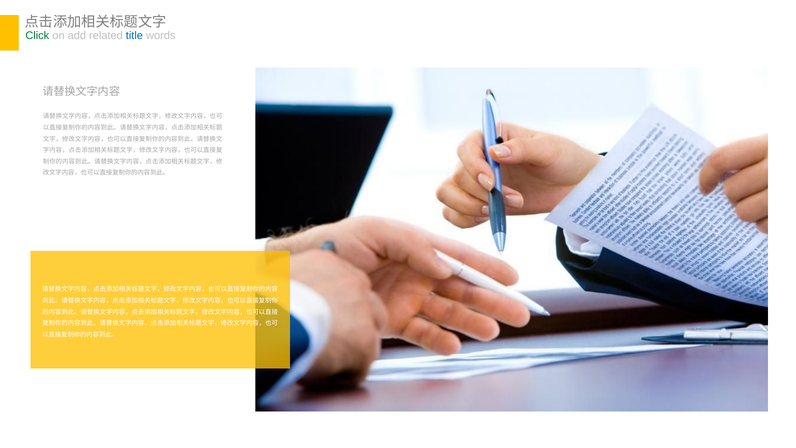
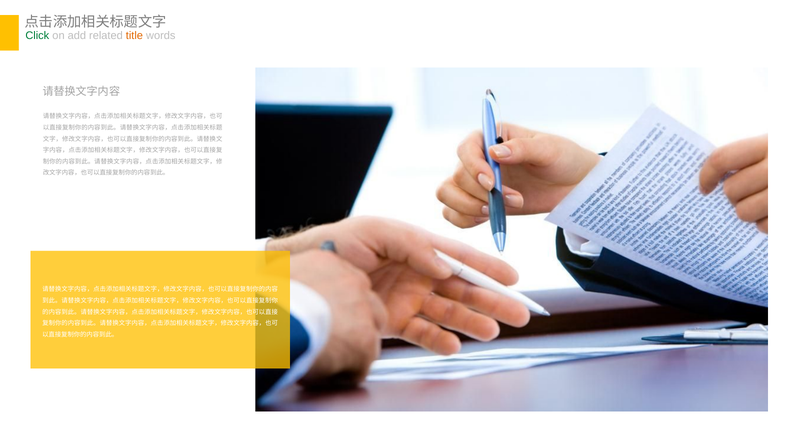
title colour: blue -> orange
